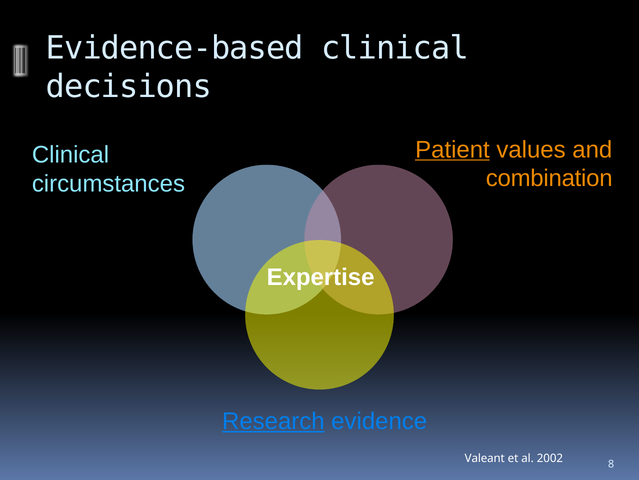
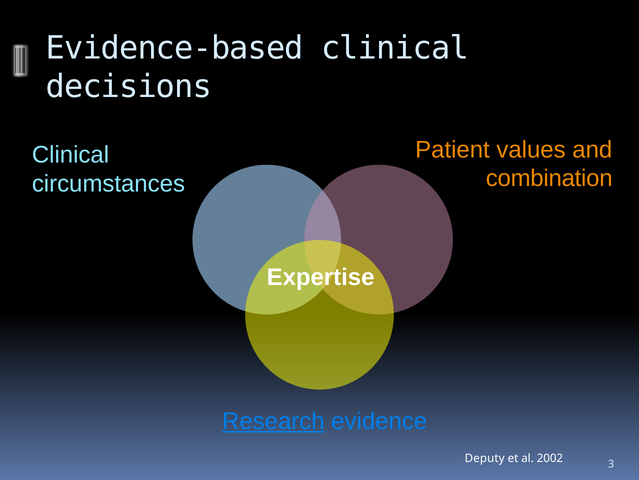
Patient underline: present -> none
Valeant: Valeant -> Deputy
8: 8 -> 3
